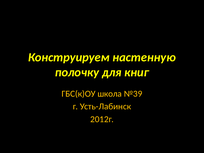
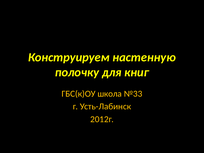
№39: №39 -> №33
